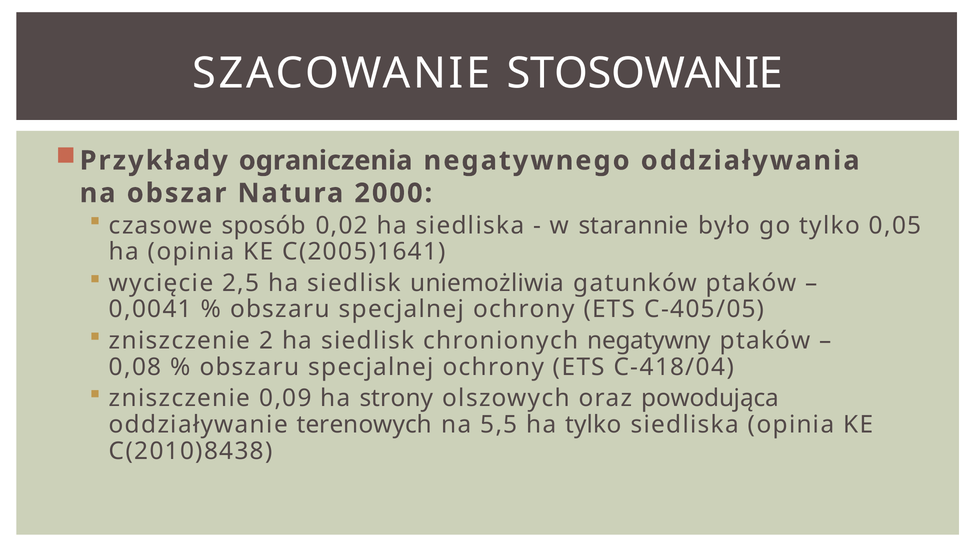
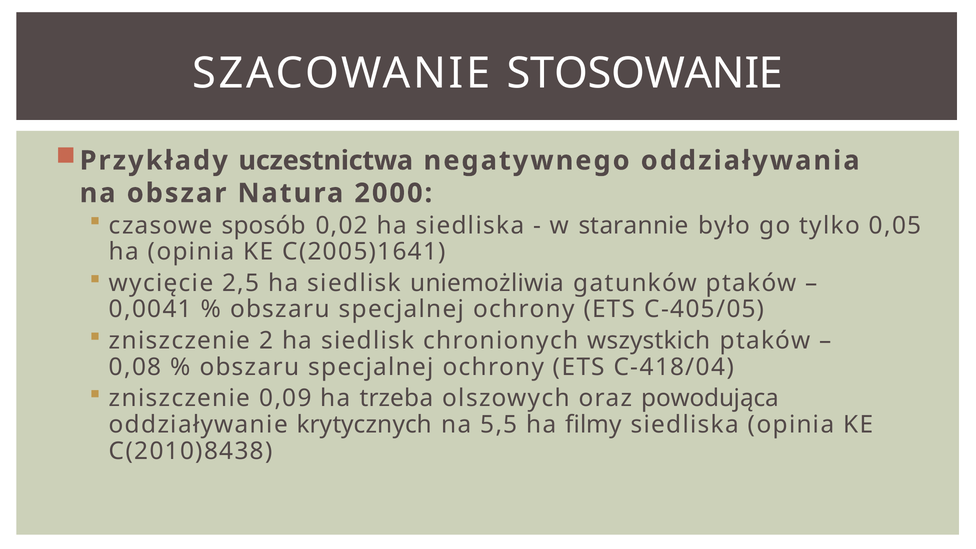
ograniczenia: ograniczenia -> uczestnictwa
negatywny: negatywny -> wszystkich
strony: strony -> trzeba
terenowych: terenowych -> krytycznych
ha tylko: tylko -> filmy
